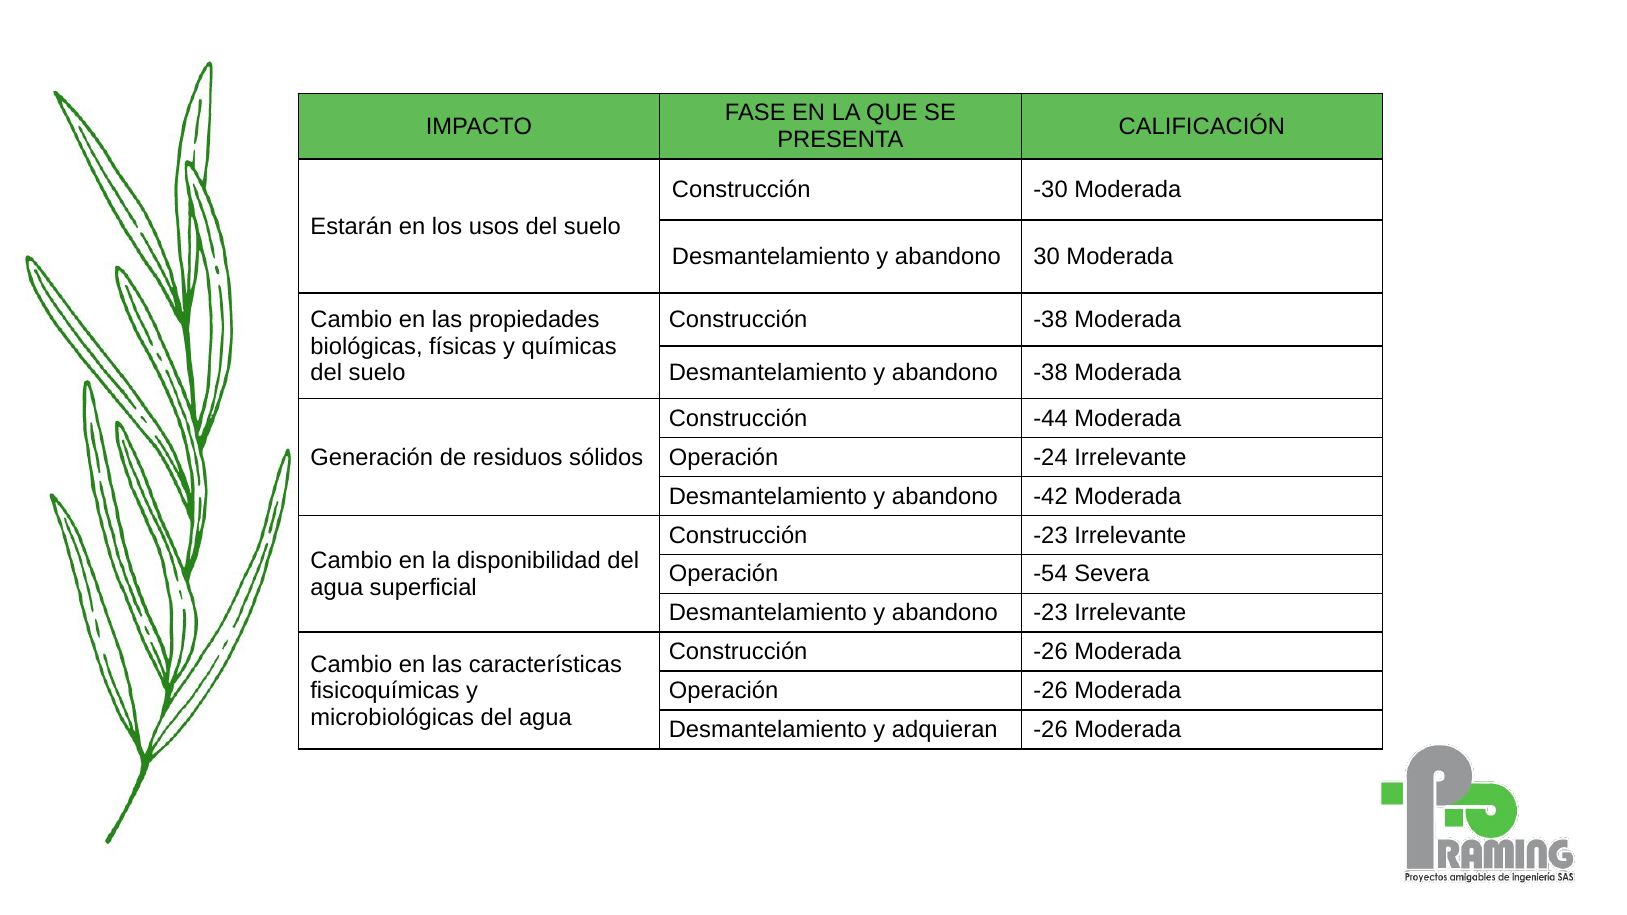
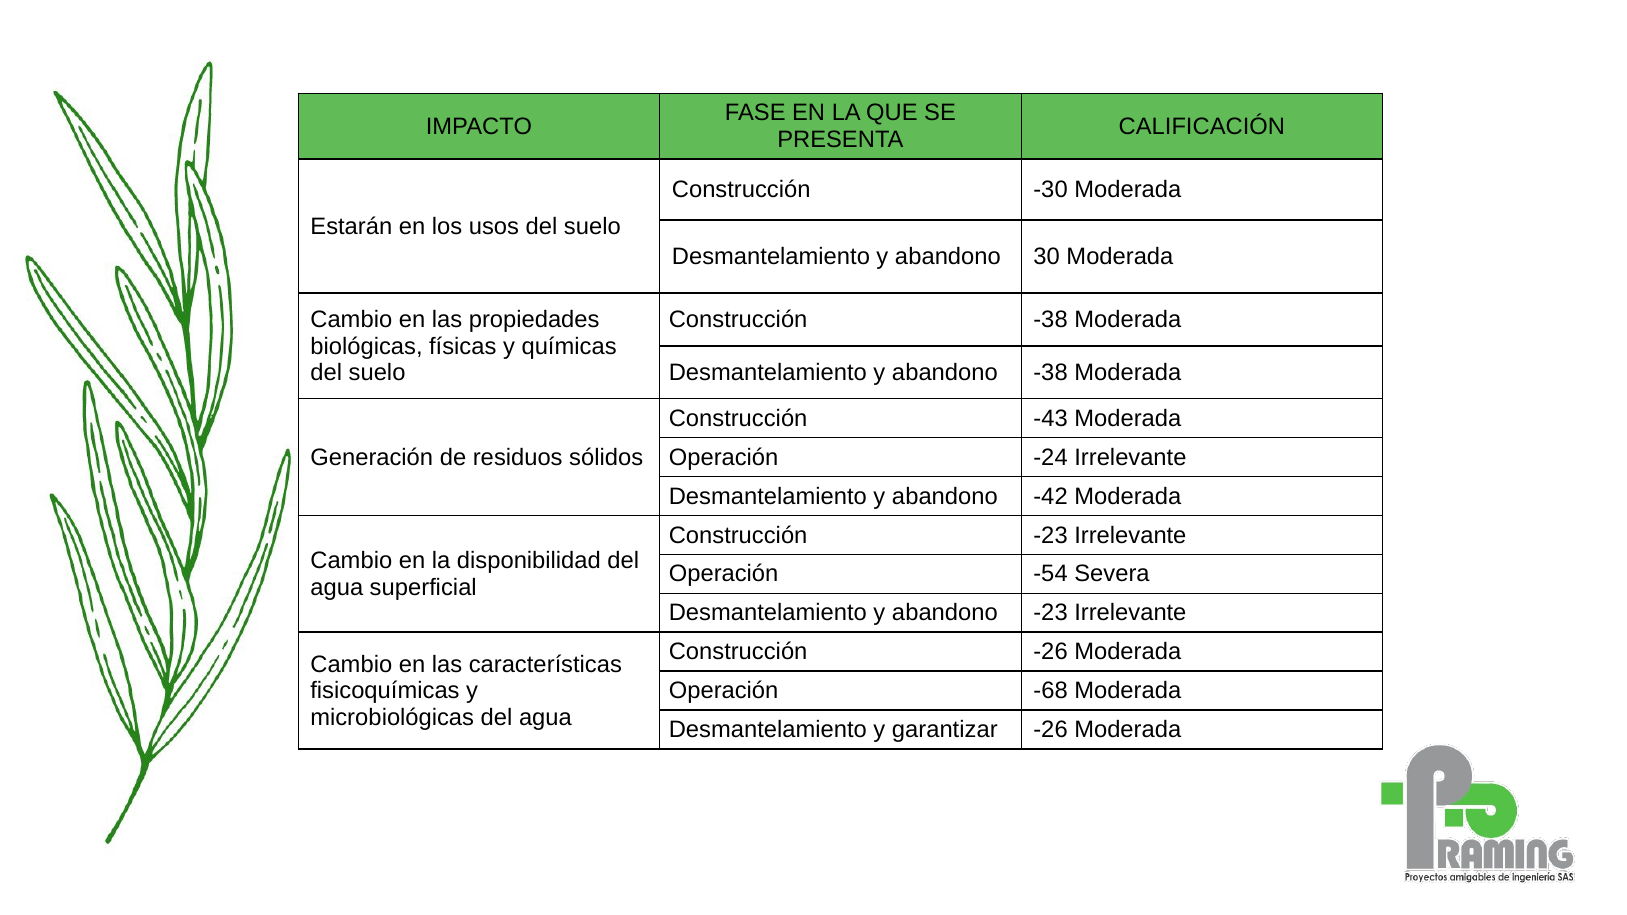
-44: -44 -> -43
Operación -26: -26 -> -68
adquieran: adquieran -> garantizar
